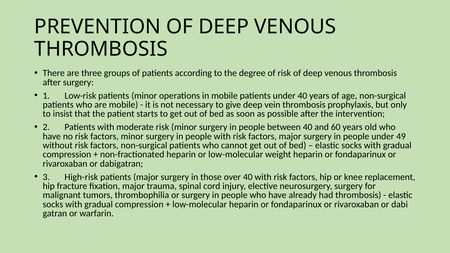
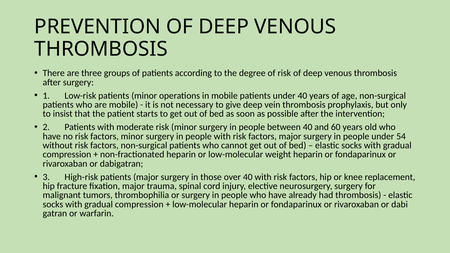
49: 49 -> 54
